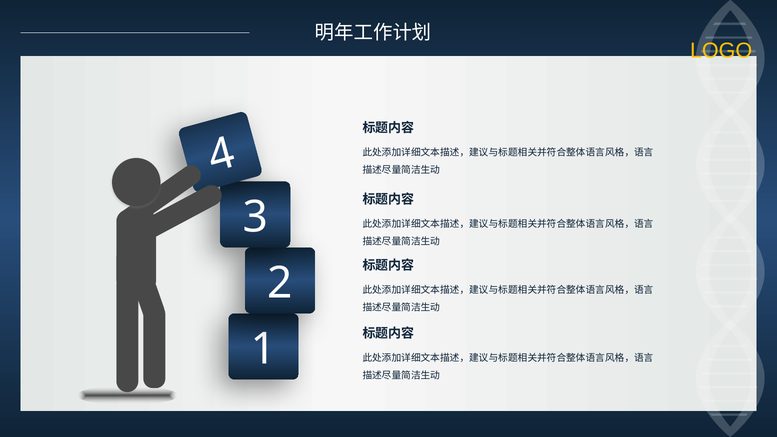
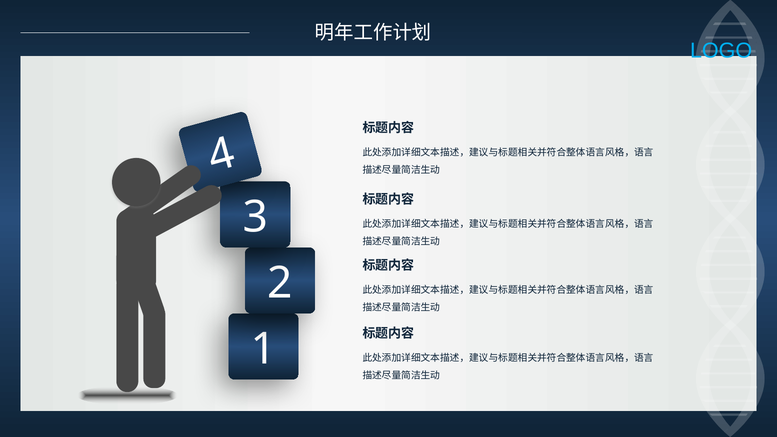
LOGO colour: yellow -> light blue
